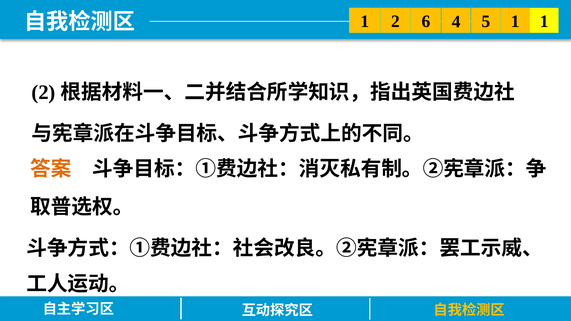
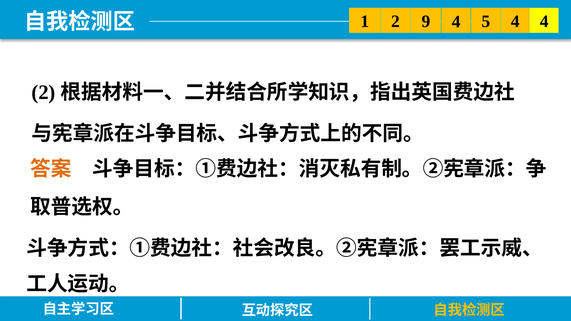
6: 6 -> 9
5 1: 1 -> 4
1 at (544, 22): 1 -> 4
